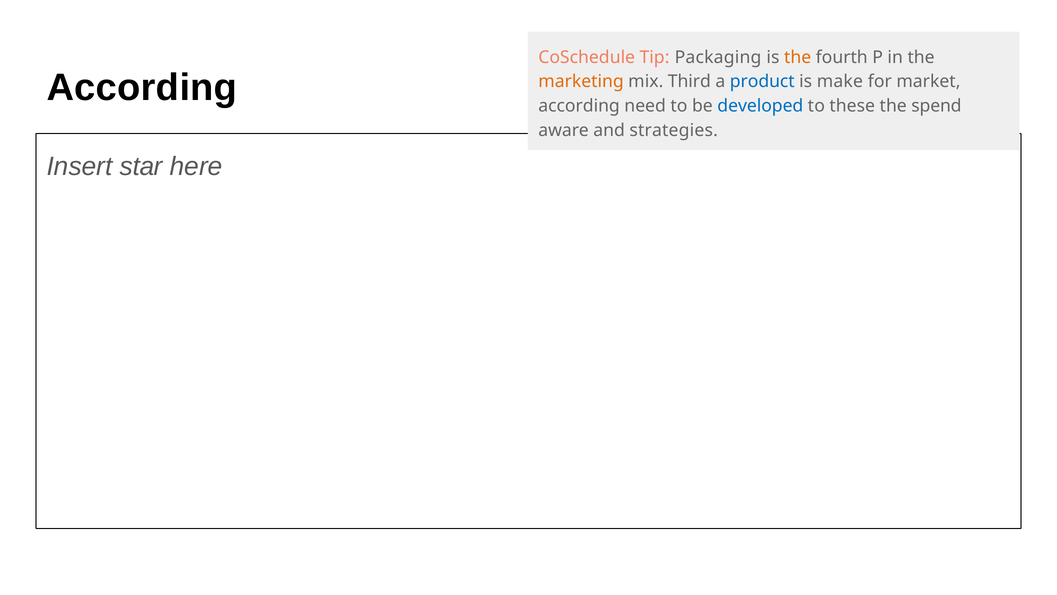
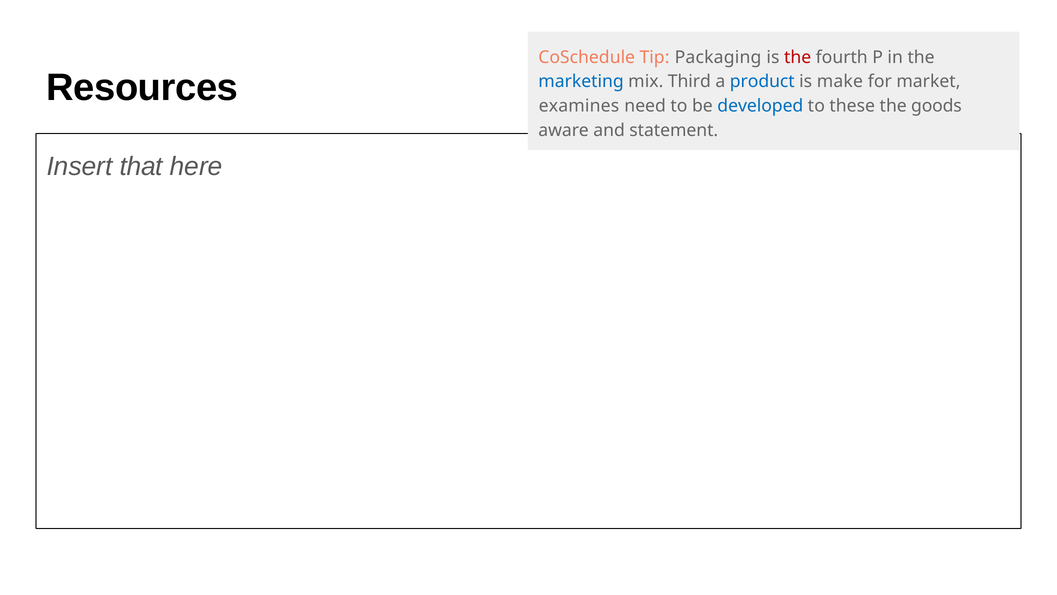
the at (798, 57) colour: orange -> red
According at (142, 88): According -> Resources
marketing colour: orange -> blue
according at (579, 106): according -> examines
spend: spend -> goods
strategies: strategies -> statement
star: star -> that
